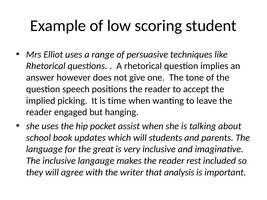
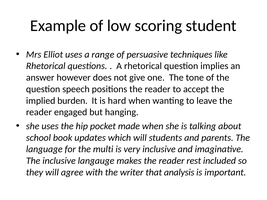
picking: picking -> burden
time: time -> hard
assist: assist -> made
great: great -> multi
